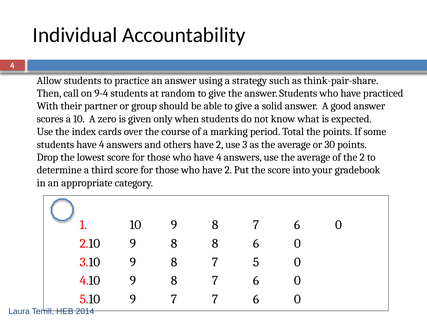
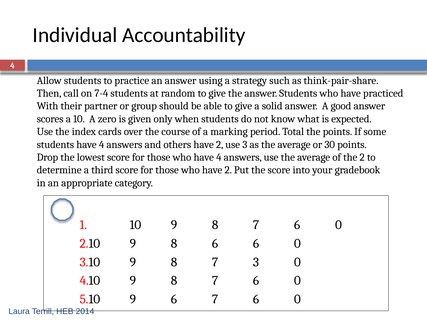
9-4: 9-4 -> 7-4
8 8: 8 -> 6
7 5: 5 -> 3
9 7: 7 -> 6
